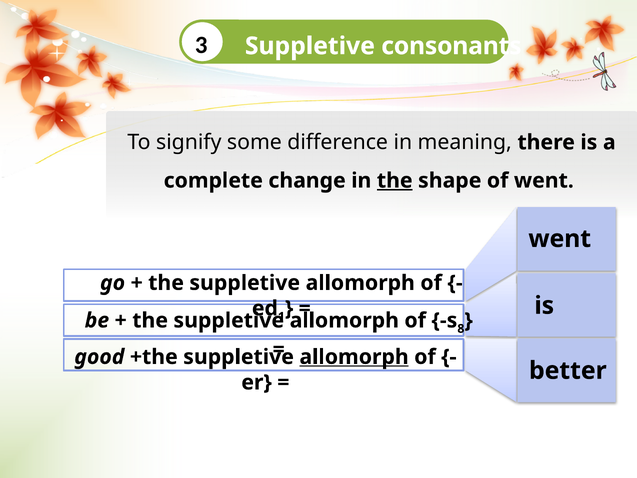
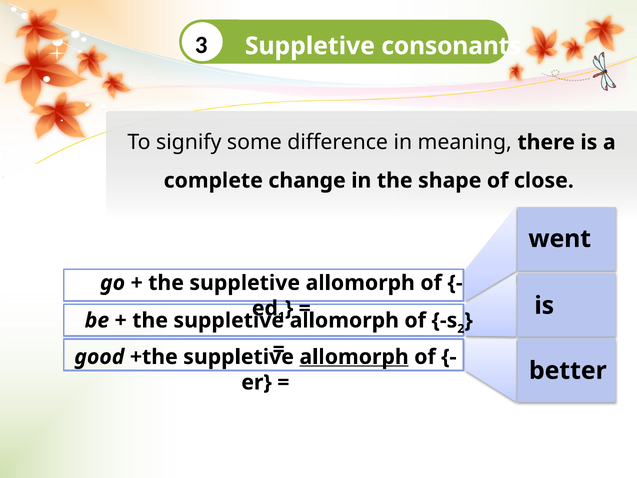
the at (395, 181) underline: present -> none
of went: went -> close
8: 8 -> 2
